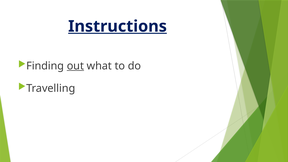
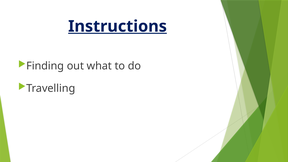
out underline: present -> none
